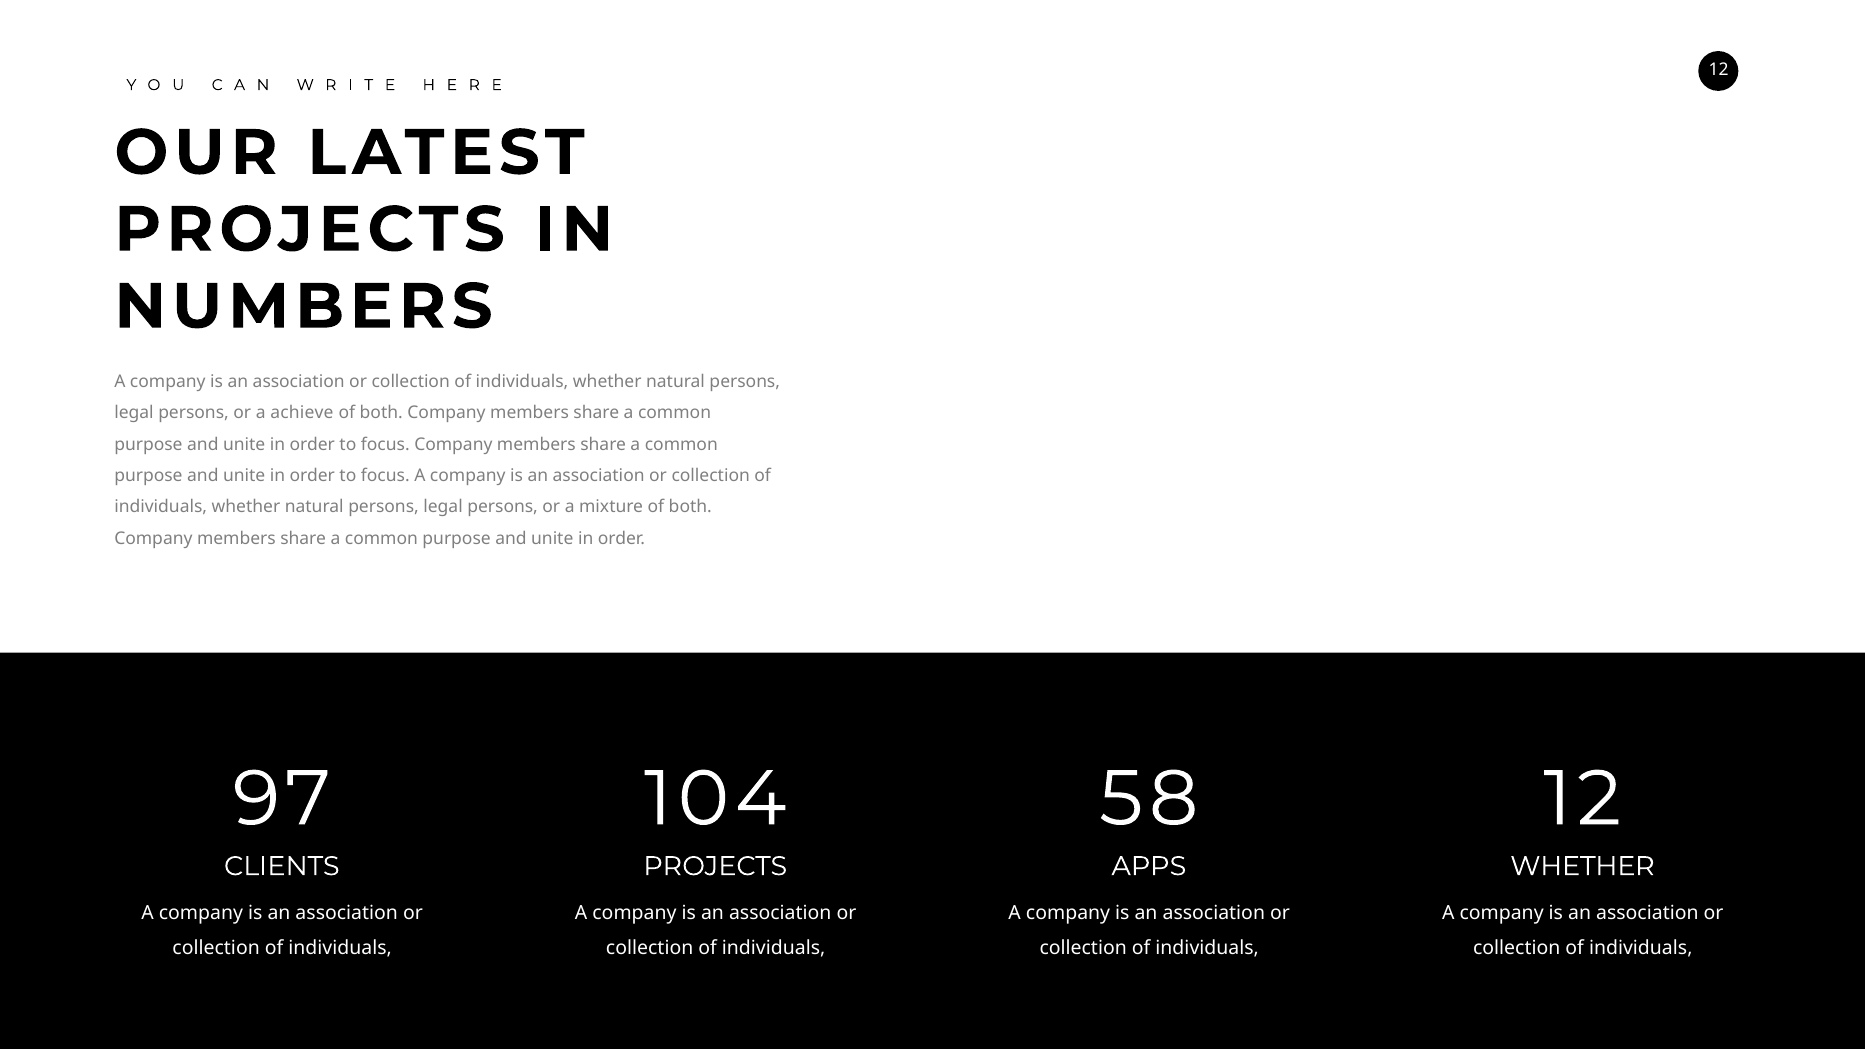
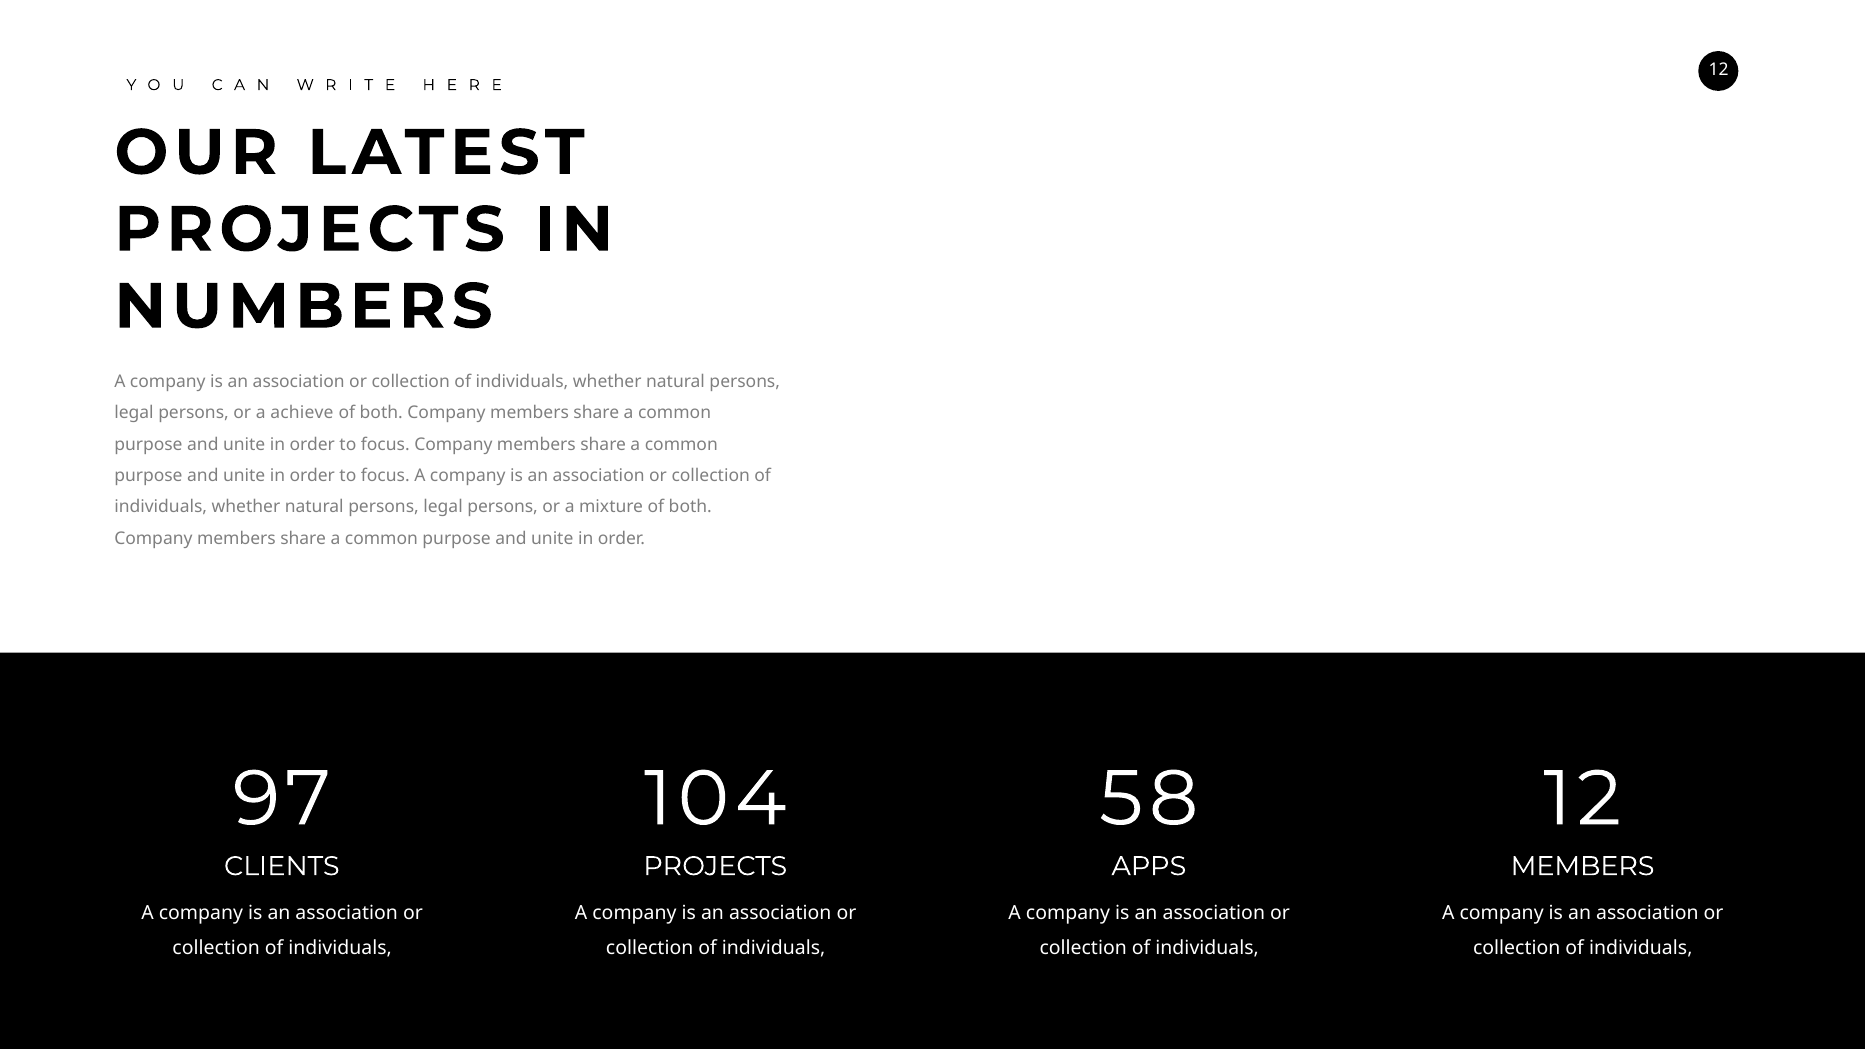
WHETHER at (1583, 867): WHETHER -> MEMBERS
